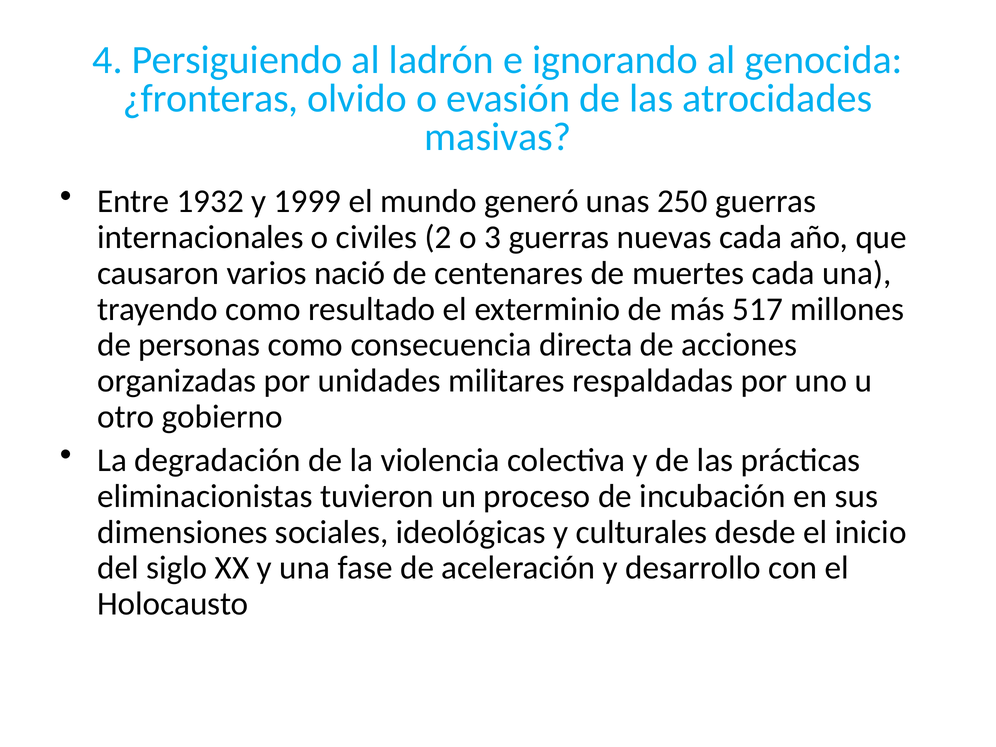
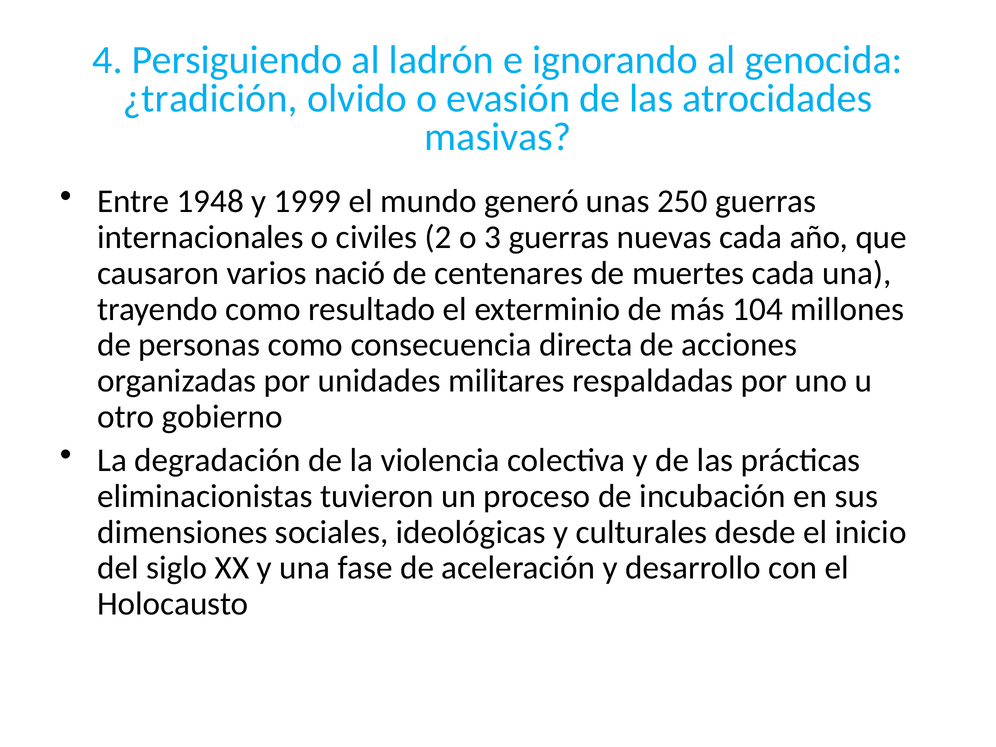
¿fronteras: ¿fronteras -> ¿tradición
1932: 1932 -> 1948
517: 517 -> 104
